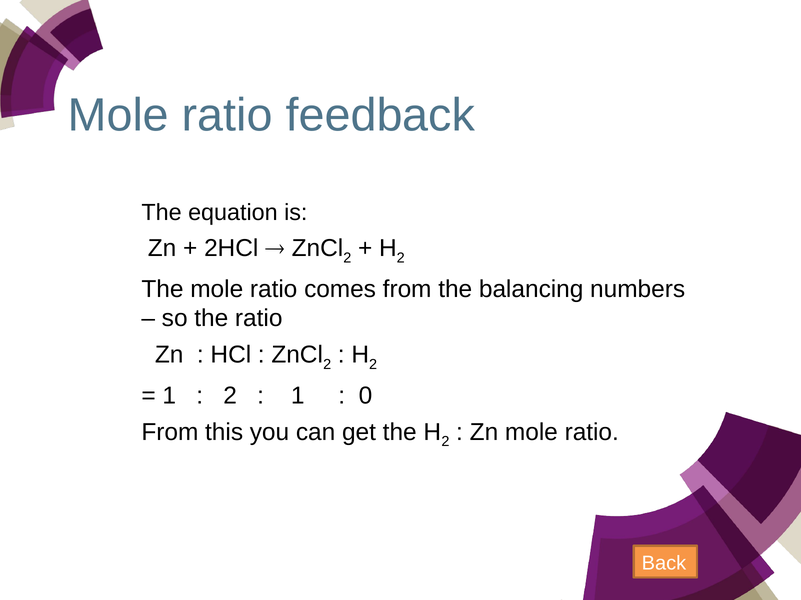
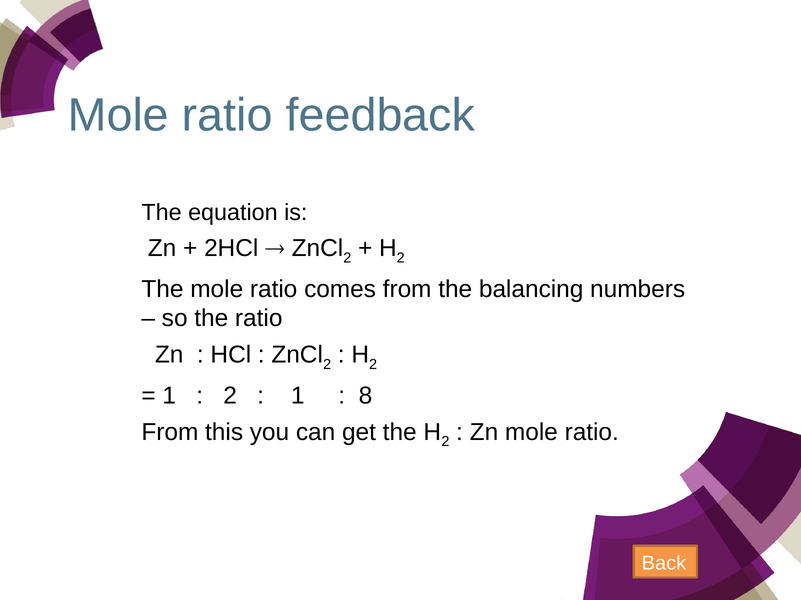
0: 0 -> 8
